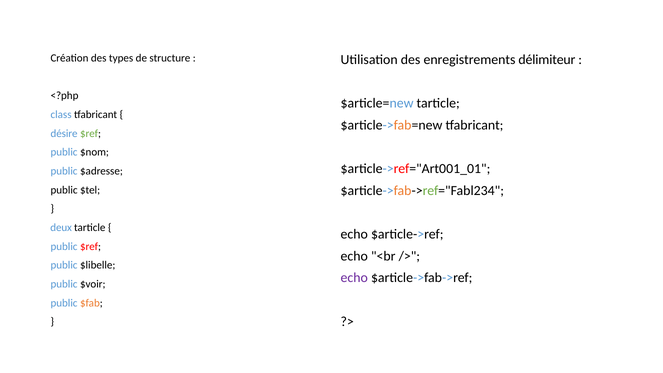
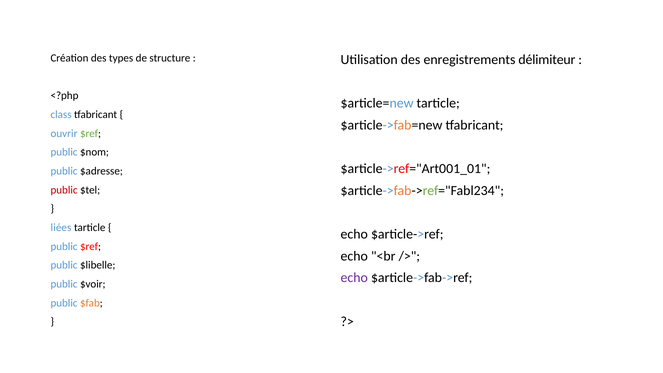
désire: désire -> ouvrir
public at (64, 190) colour: black -> red
deux: deux -> liées
